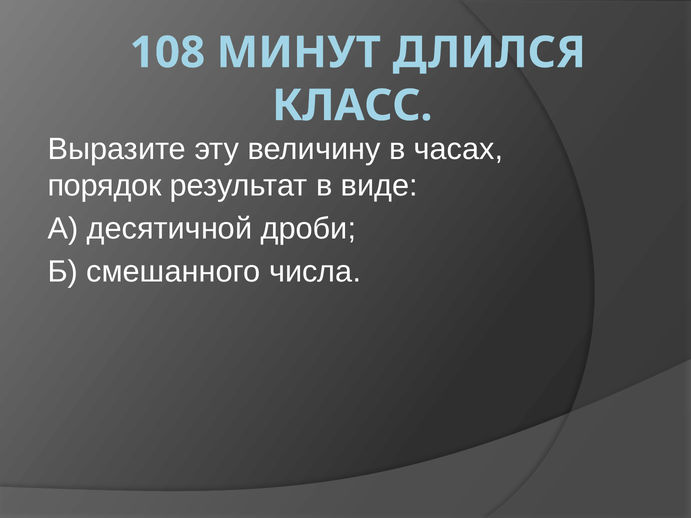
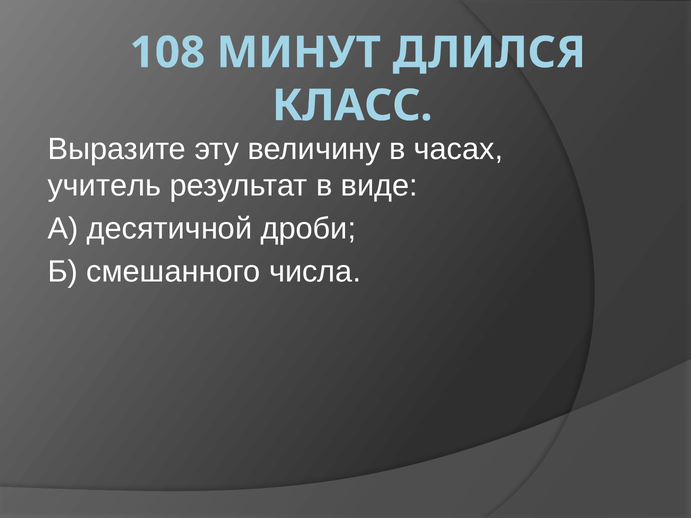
порядок: порядок -> учитель
